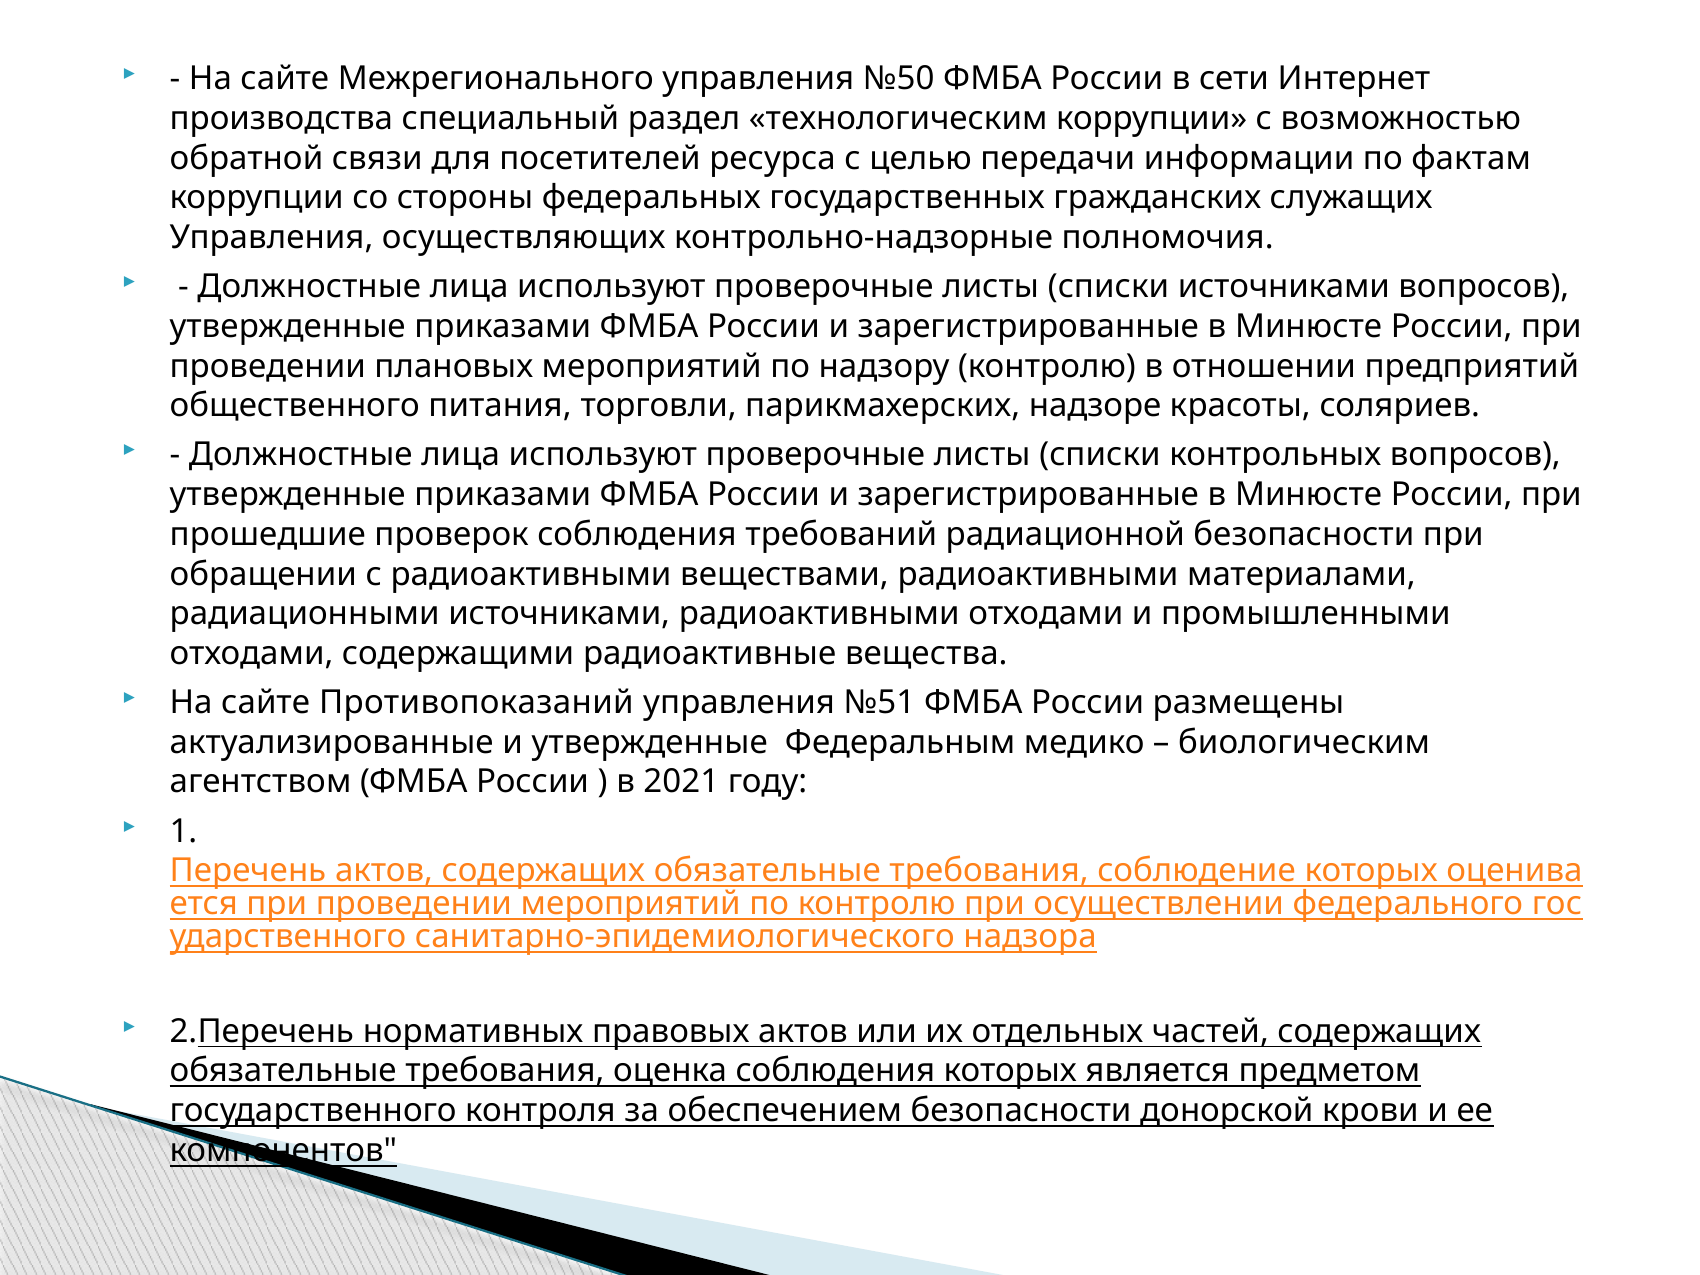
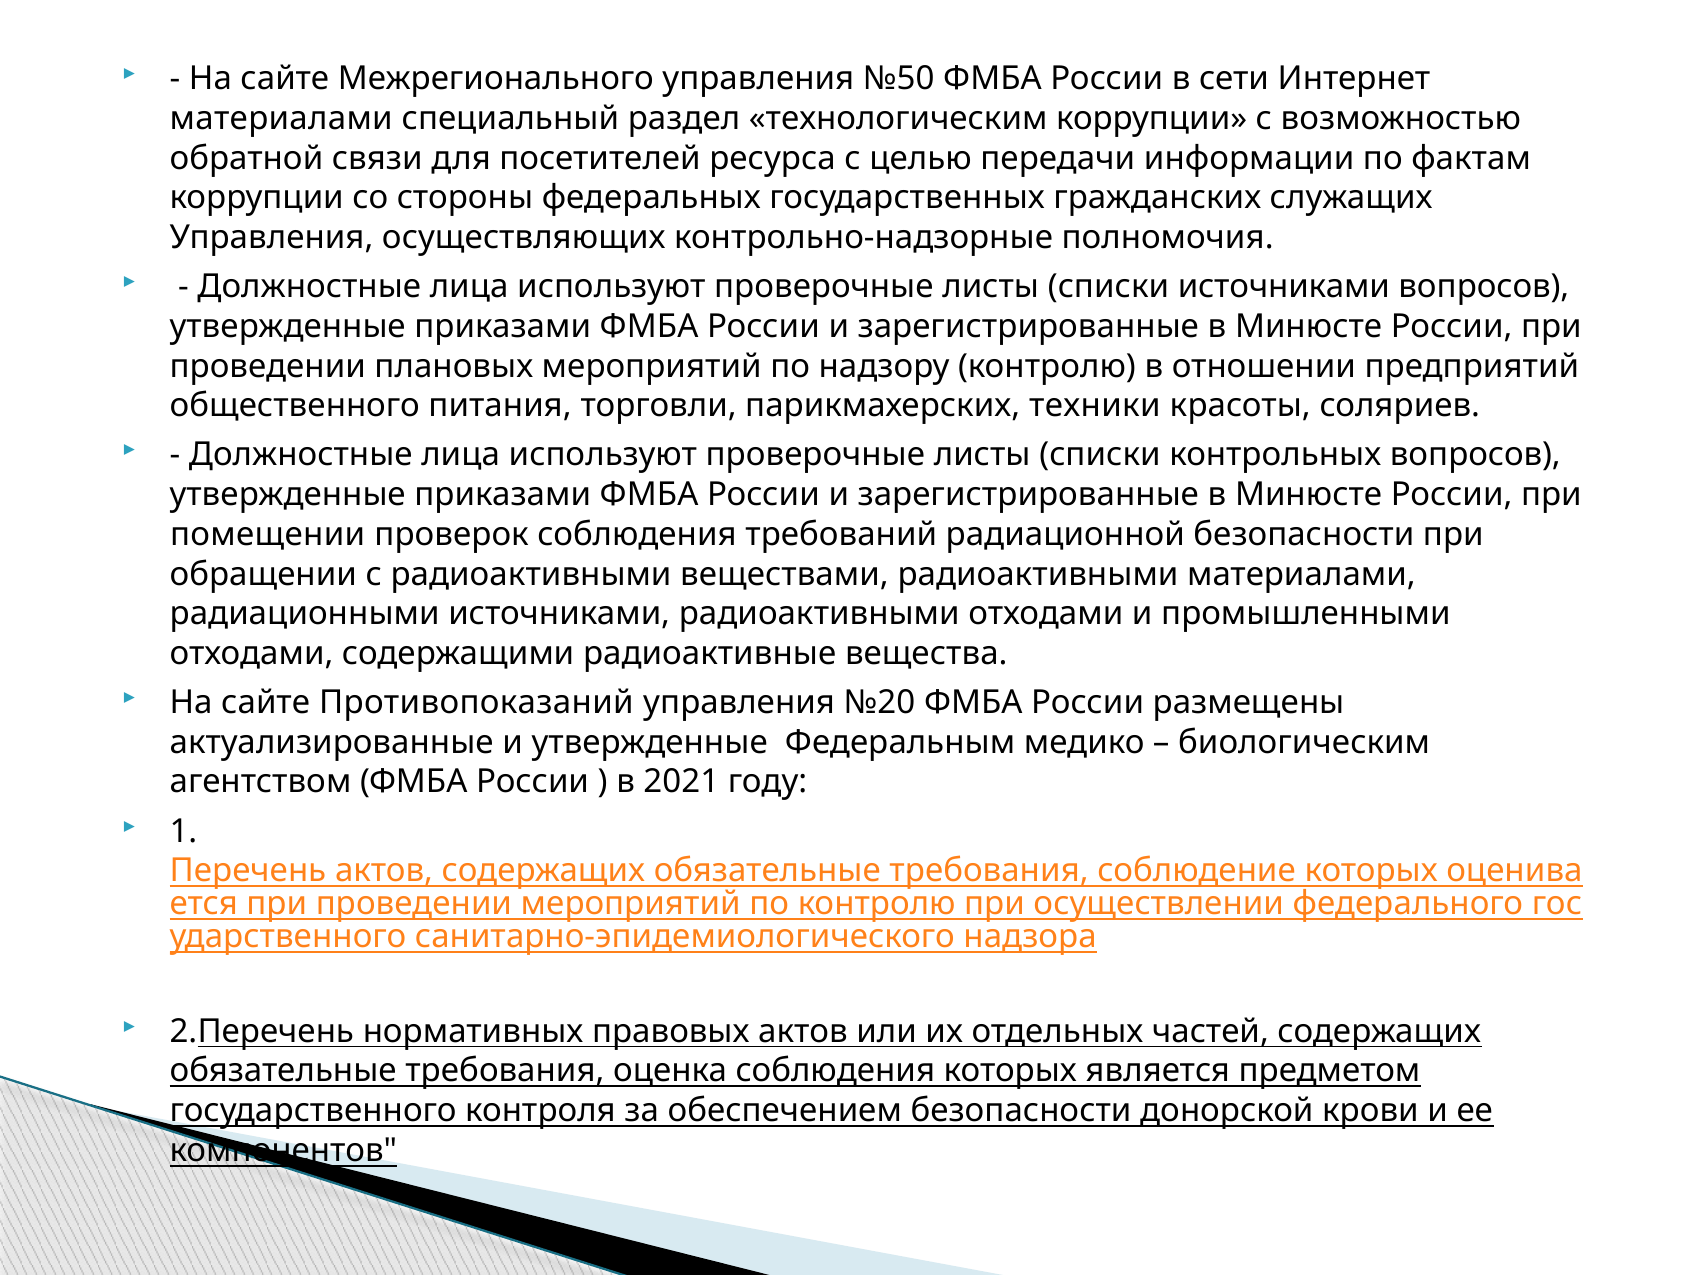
производства at (281, 119): производства -> материалами
надзоре: надзоре -> техники
прошедшие: прошедшие -> помещении
№51: №51 -> №20
